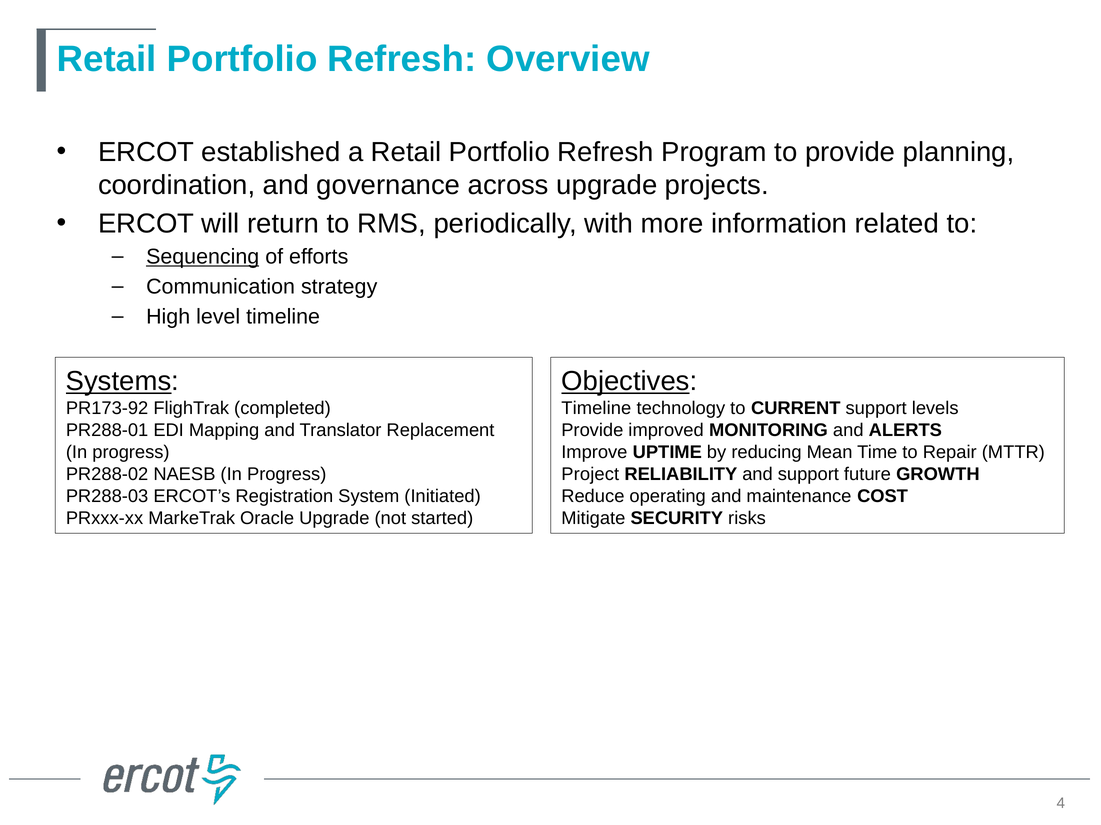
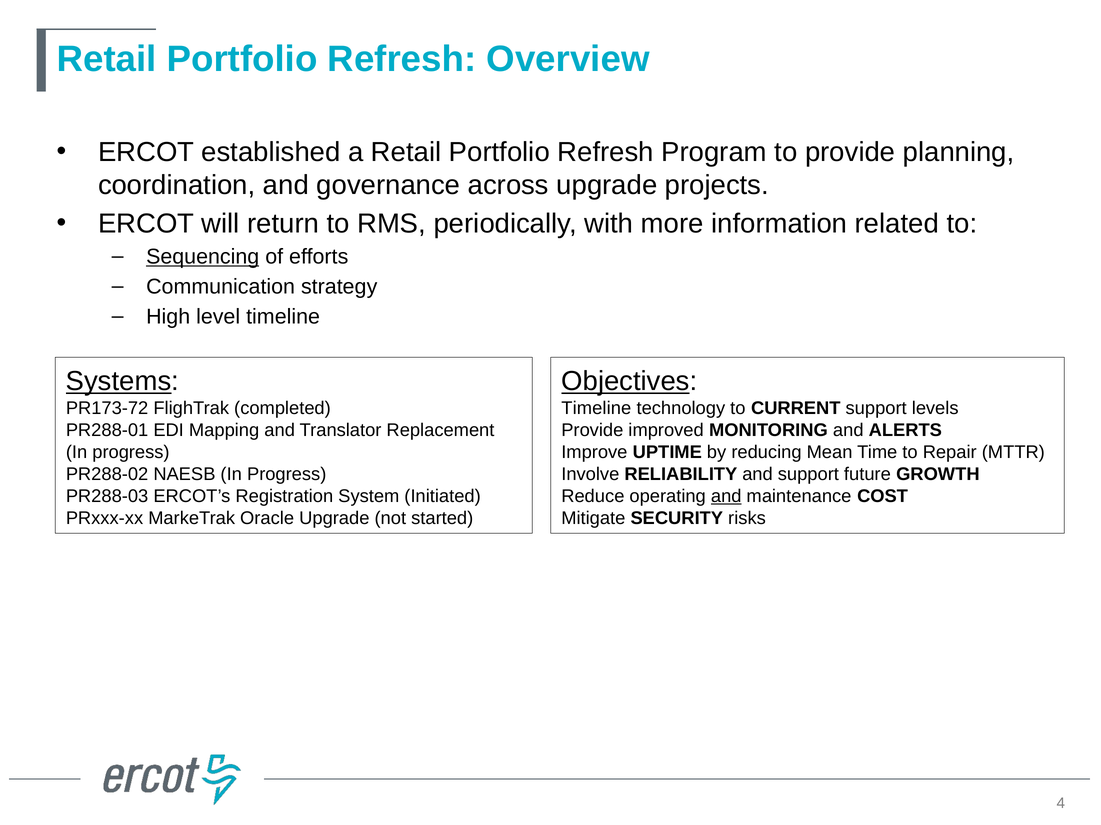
PR173-92: PR173-92 -> PR173-72
Project: Project -> Involve
and at (726, 497) underline: none -> present
